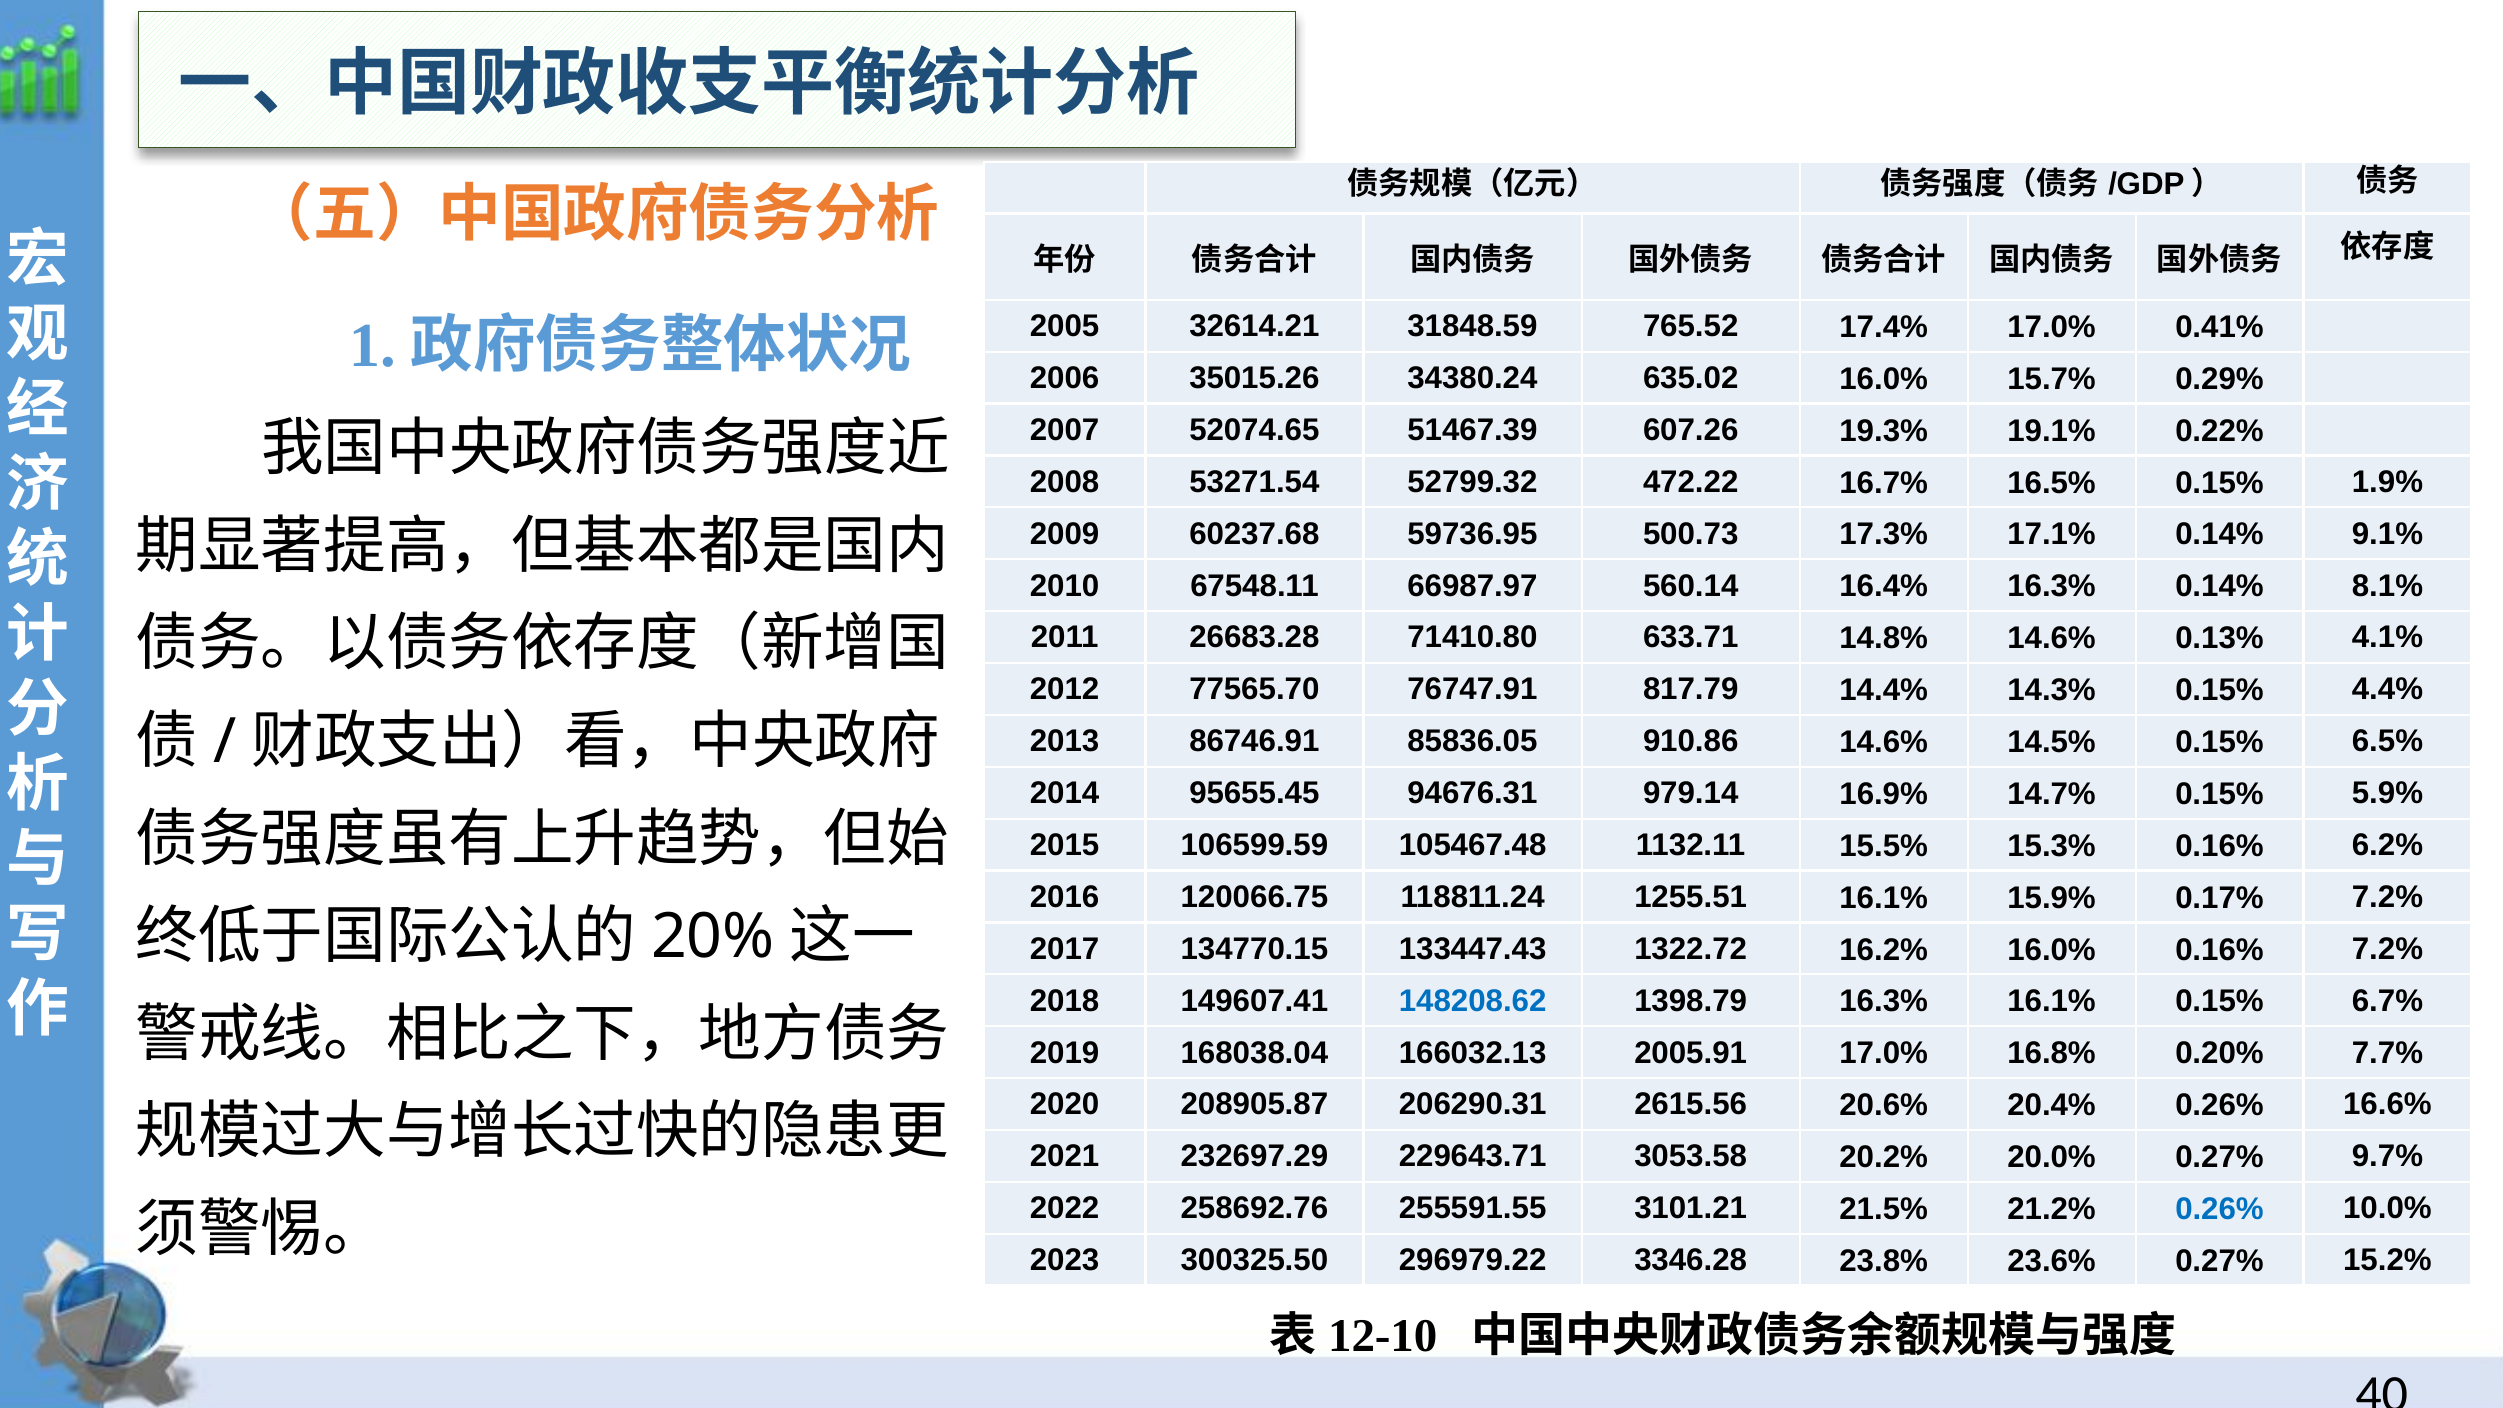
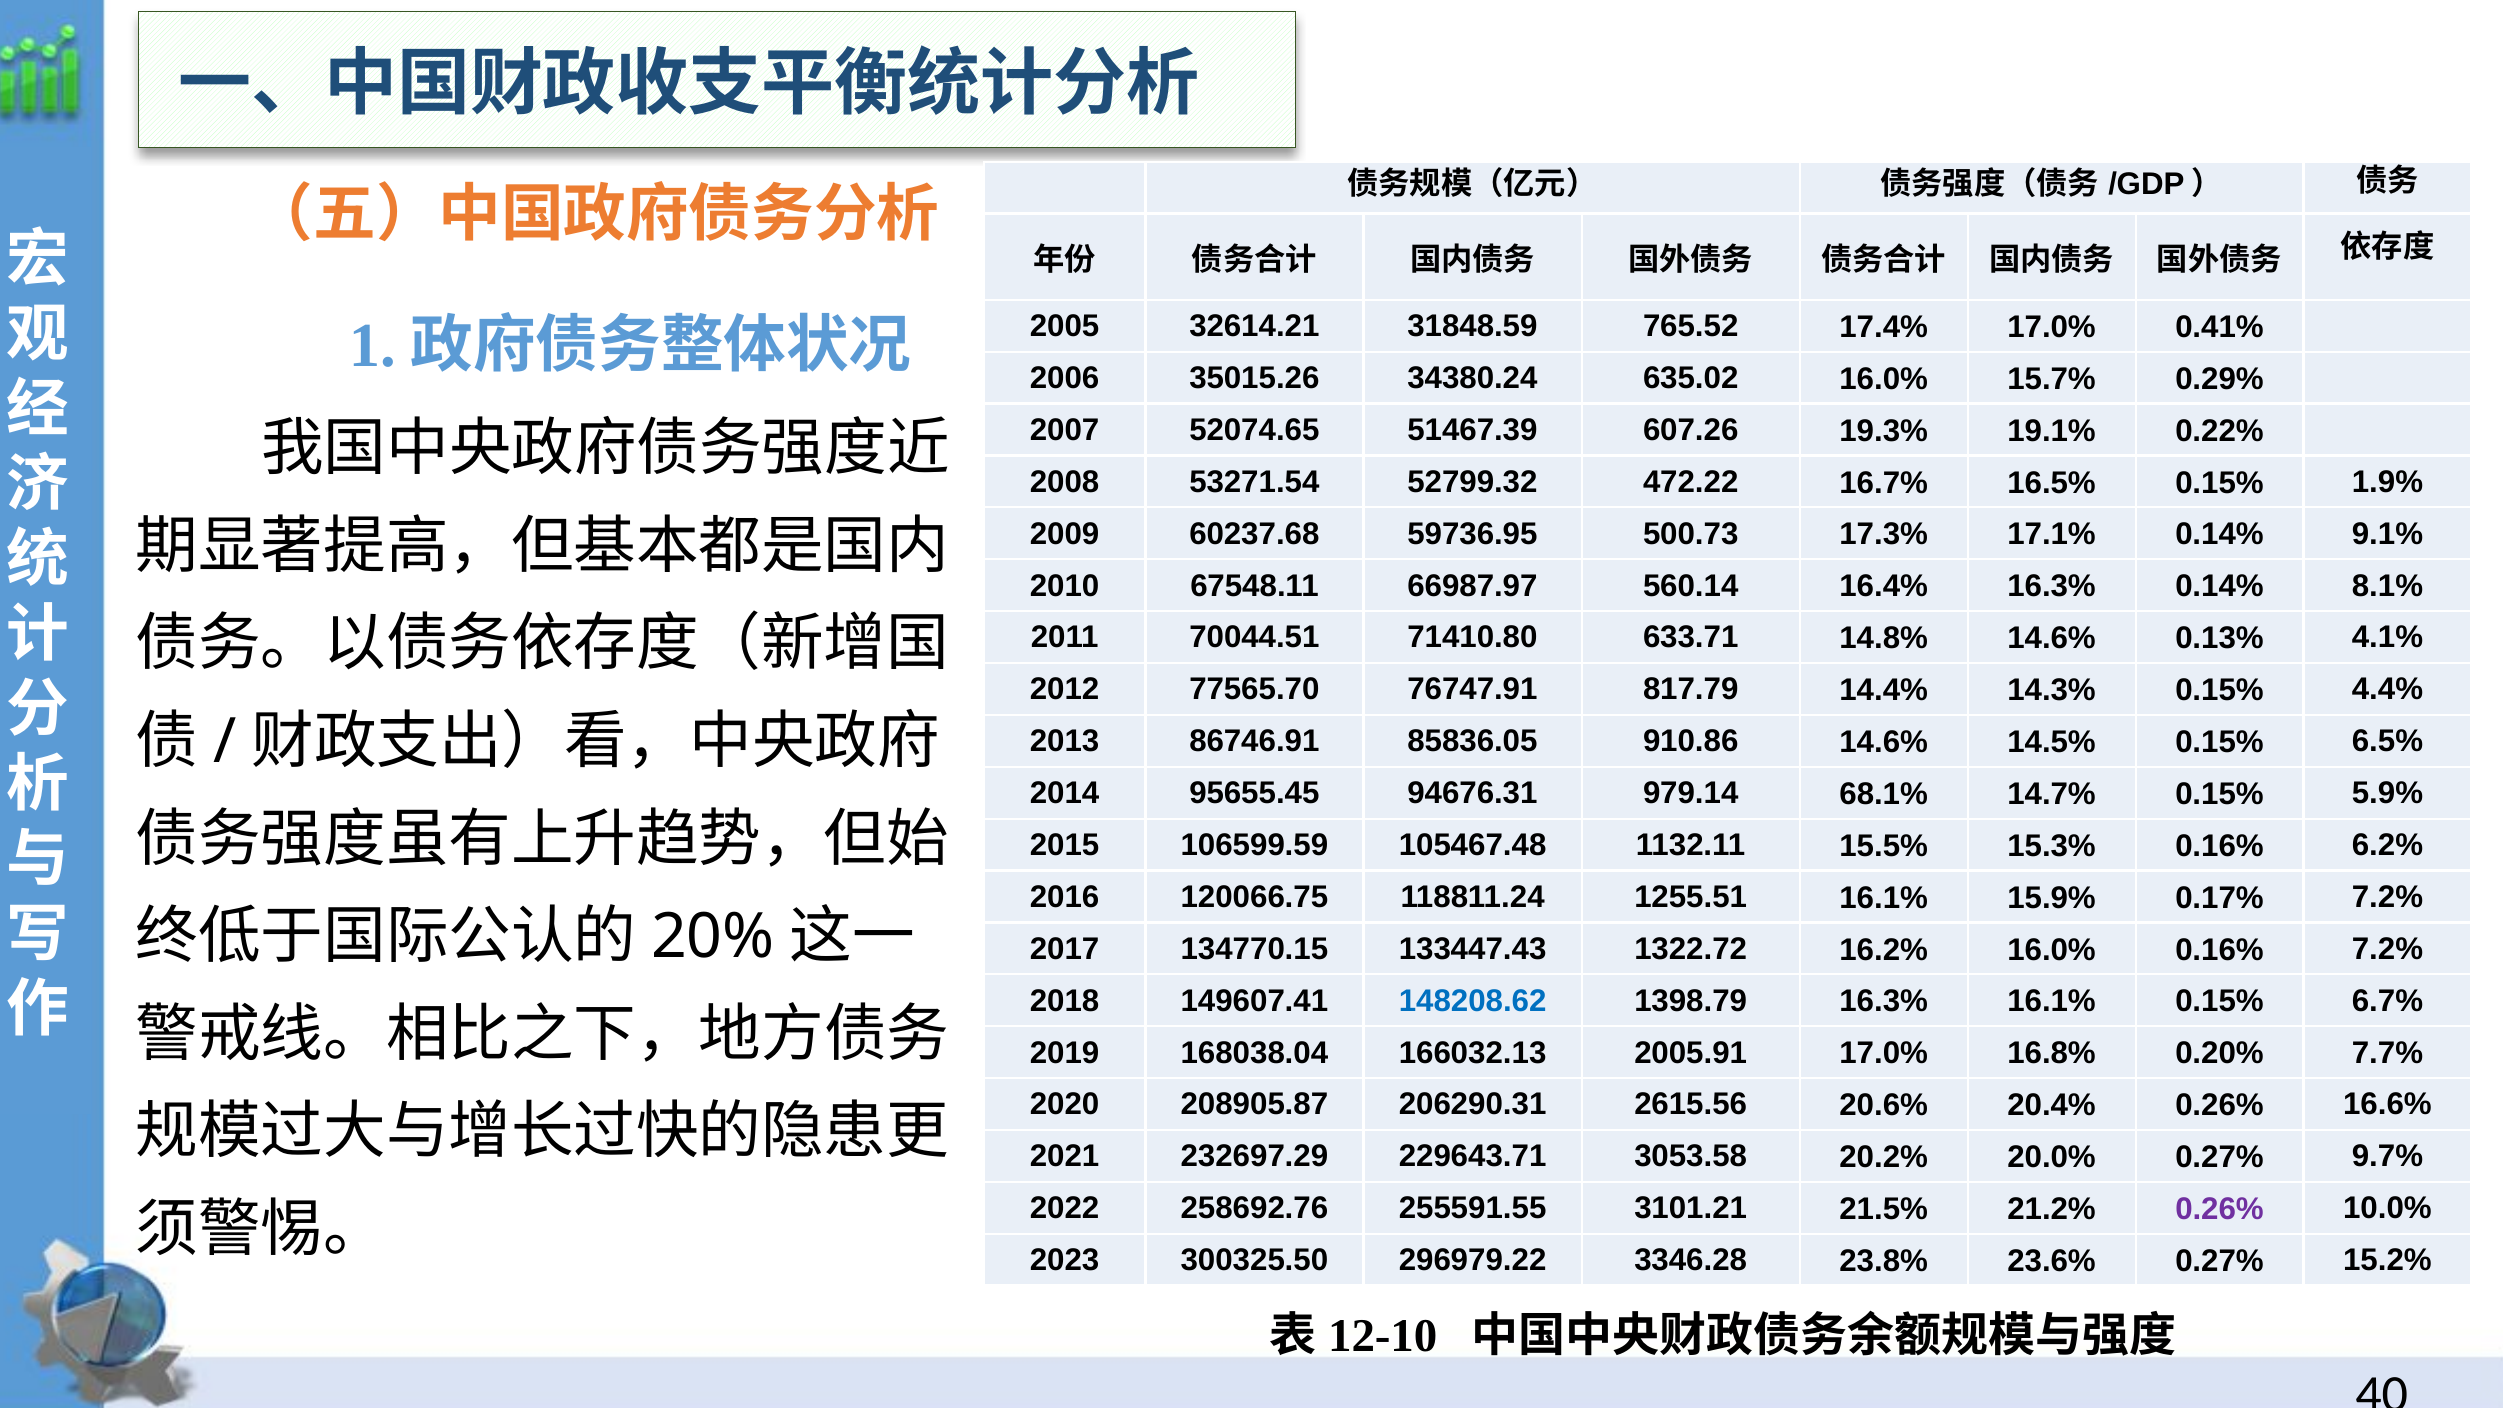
26683.28: 26683.28 -> 70044.51
16.9%: 16.9% -> 68.1%
0.26% at (2219, 1209) colour: blue -> purple
